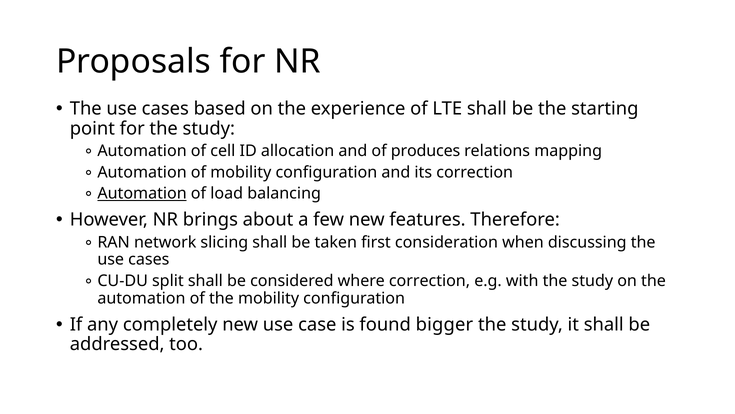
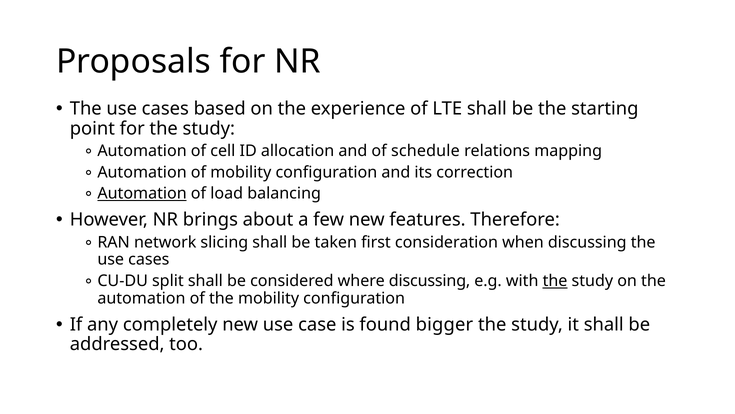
produces: produces -> schedule
where correction: correction -> discussing
the at (555, 280) underline: none -> present
